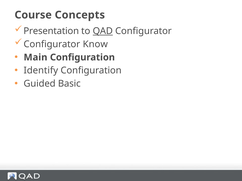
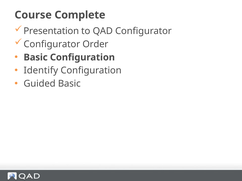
Concepts: Concepts -> Complete
QAD underline: present -> none
Know: Know -> Order
Main at (36, 57): Main -> Basic
